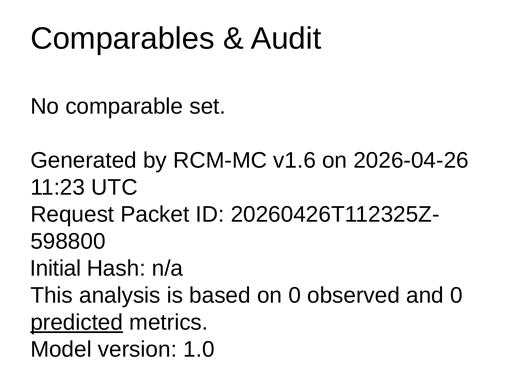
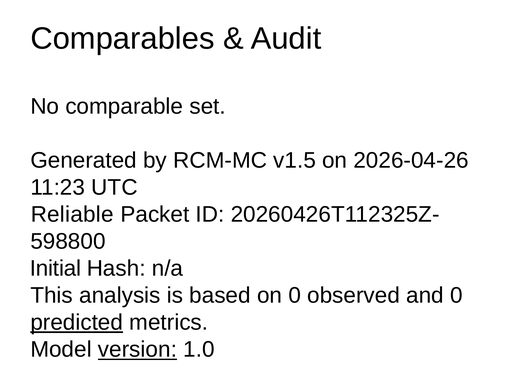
v1.6: v1.6 -> v1.5
Request: Request -> Reliable
version underline: none -> present
